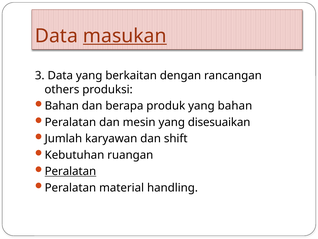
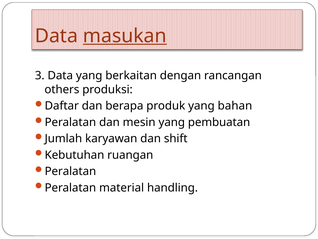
Bahan at (62, 106): Bahan -> Daftar
disesuaikan: disesuaikan -> pembuatan
Peralatan at (70, 171) underline: present -> none
